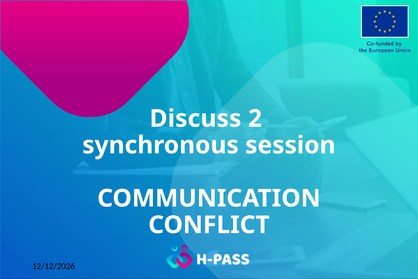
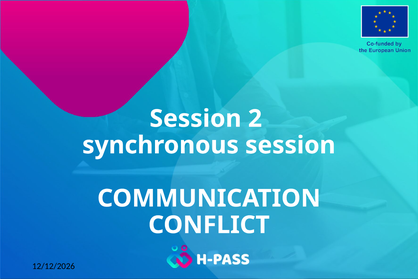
Discuss at (195, 119): Discuss -> Session
